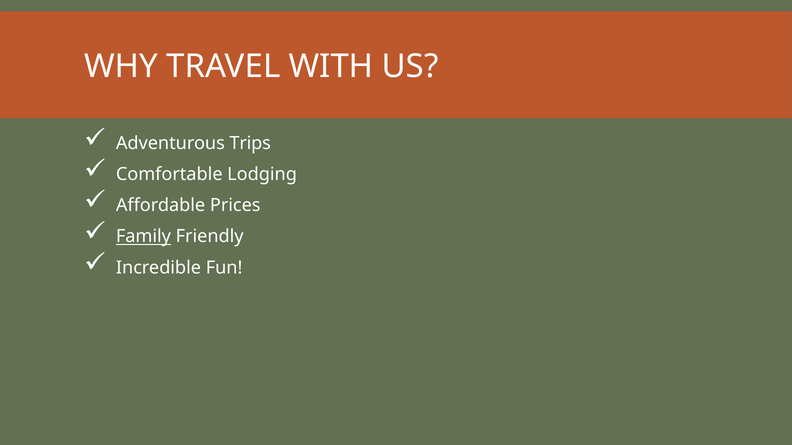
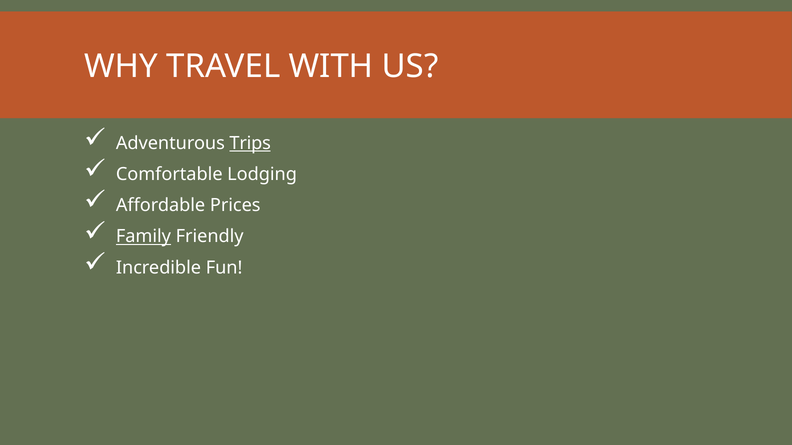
Trips underline: none -> present
